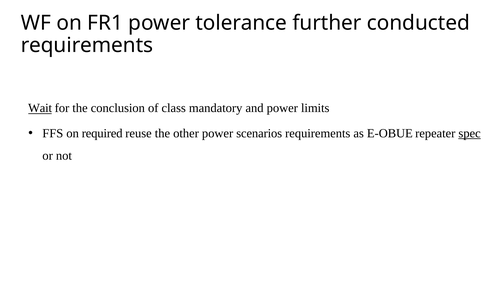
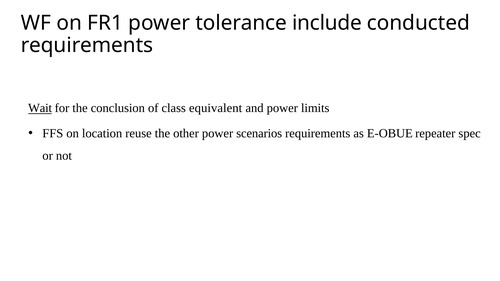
further: further -> include
mandatory: mandatory -> equivalent
required: required -> location
spec underline: present -> none
